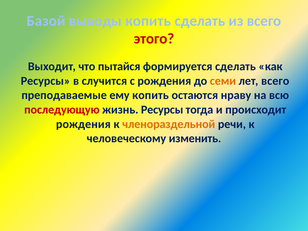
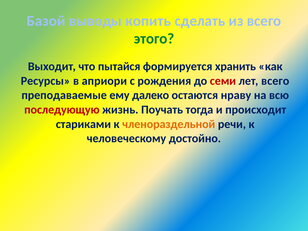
этого colour: red -> green
формируется сделать: сделать -> хранить
случится: случится -> априори
семи colour: orange -> red
ему копить: копить -> далеко
жизнь Ресурсы: Ресурсы -> Поучать
рождения at (83, 124): рождения -> стариками
изменить: изменить -> достойно
